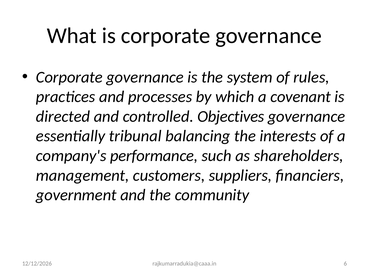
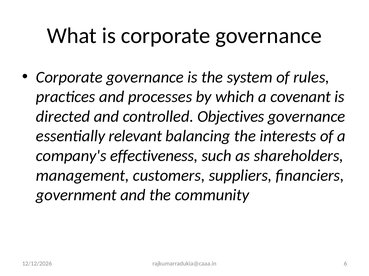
tribunal: tribunal -> relevant
performance: performance -> effectiveness
